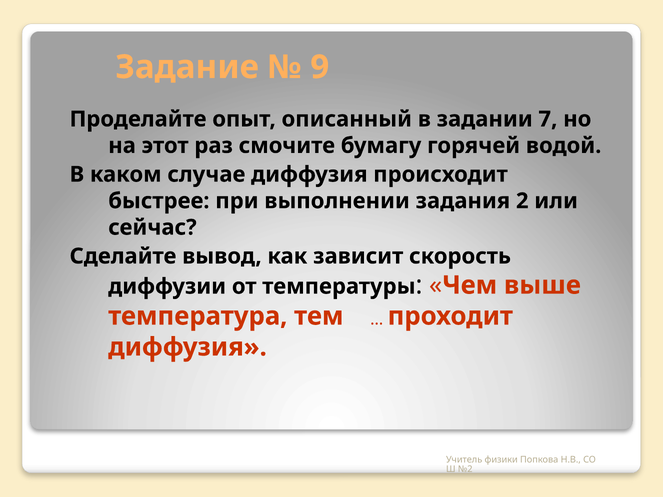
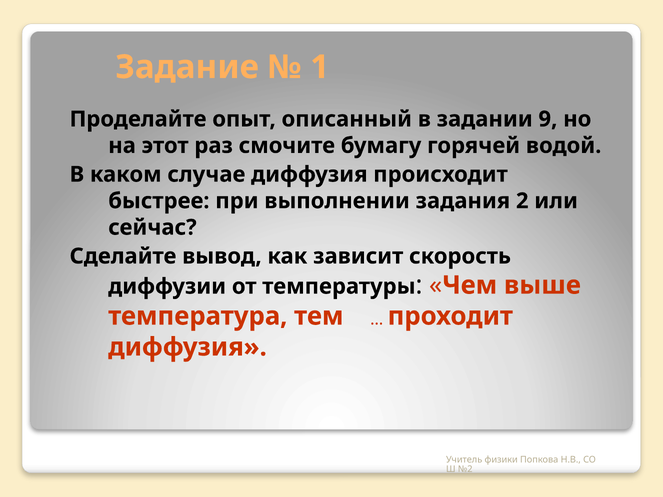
9: 9 -> 1
7: 7 -> 9
